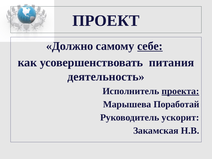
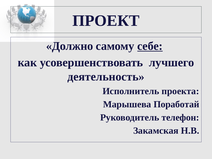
питания: питания -> лучшего
проекта underline: present -> none
ускорит: ускорит -> телефон
